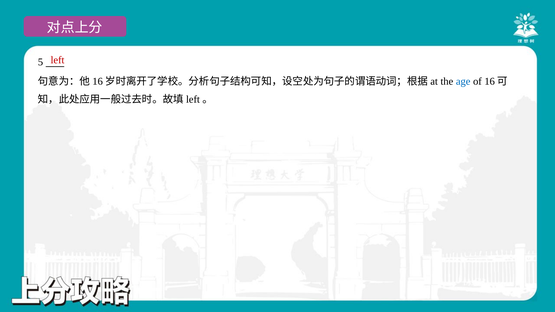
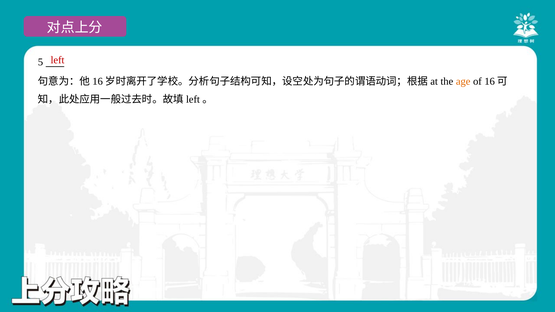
age colour: blue -> orange
